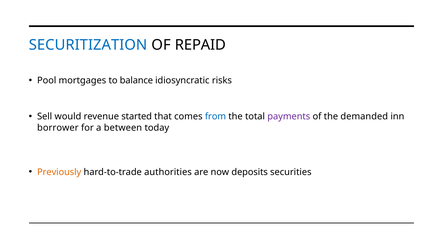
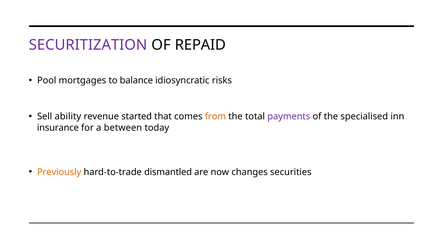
SECURITIZATION colour: blue -> purple
would: would -> ability
from colour: blue -> orange
demanded: demanded -> specialised
borrower: borrower -> insurance
authorities: authorities -> dismantled
deposits: deposits -> changes
